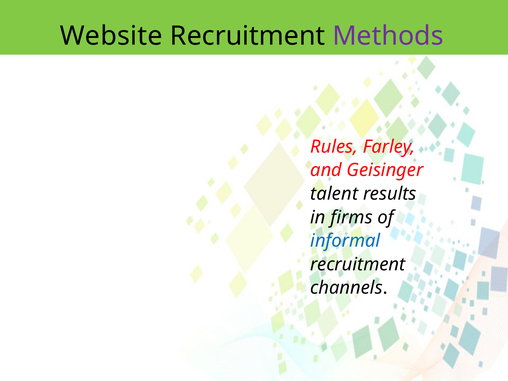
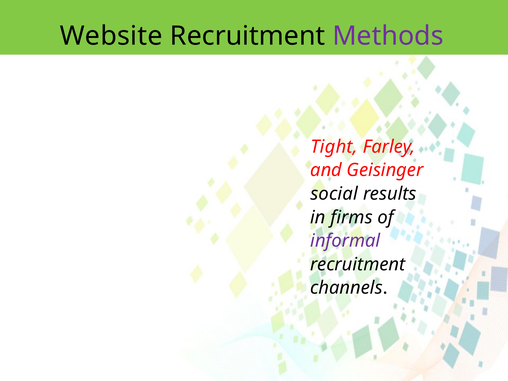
Rules: Rules -> Tight
talent: talent -> social
informal colour: blue -> purple
